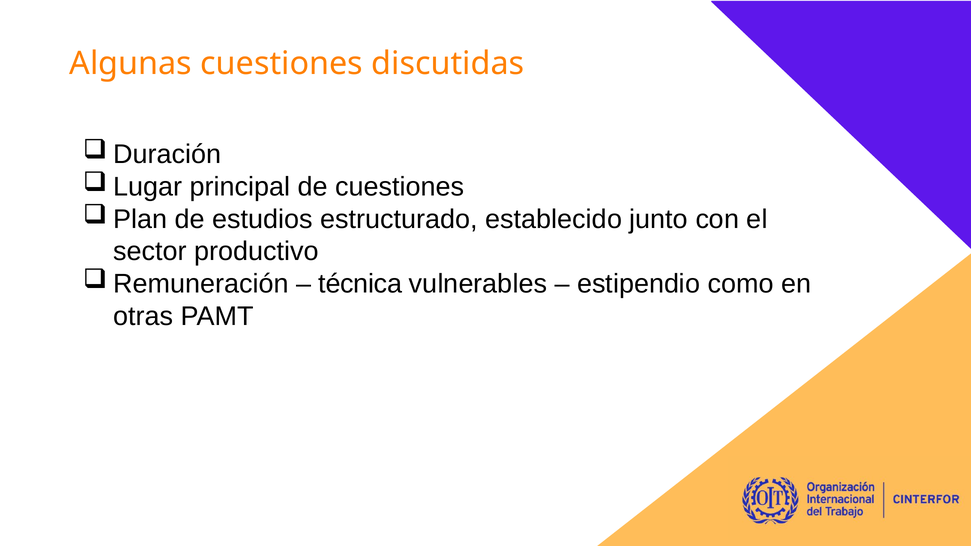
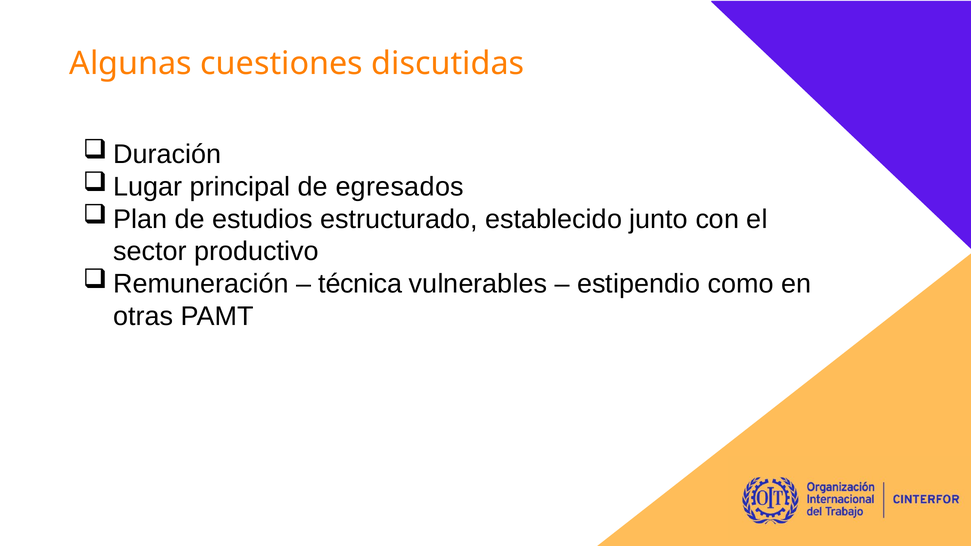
de cuestiones: cuestiones -> egresados
